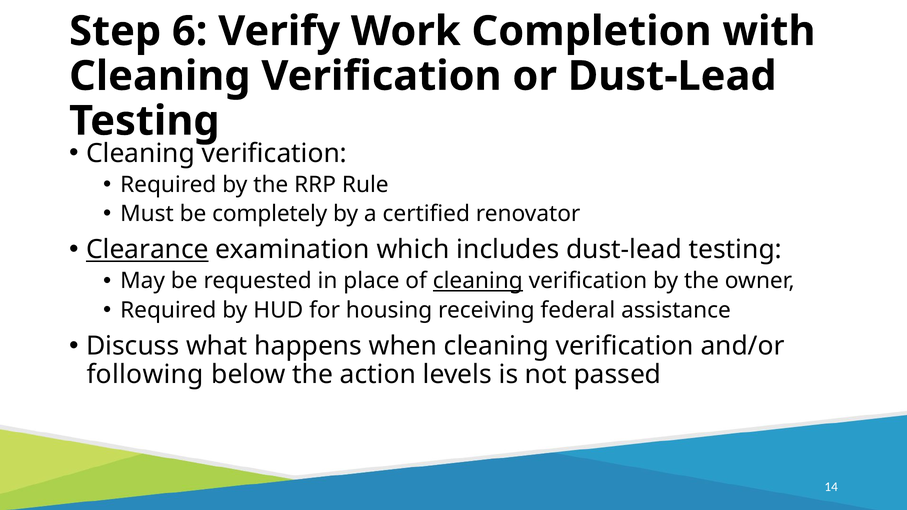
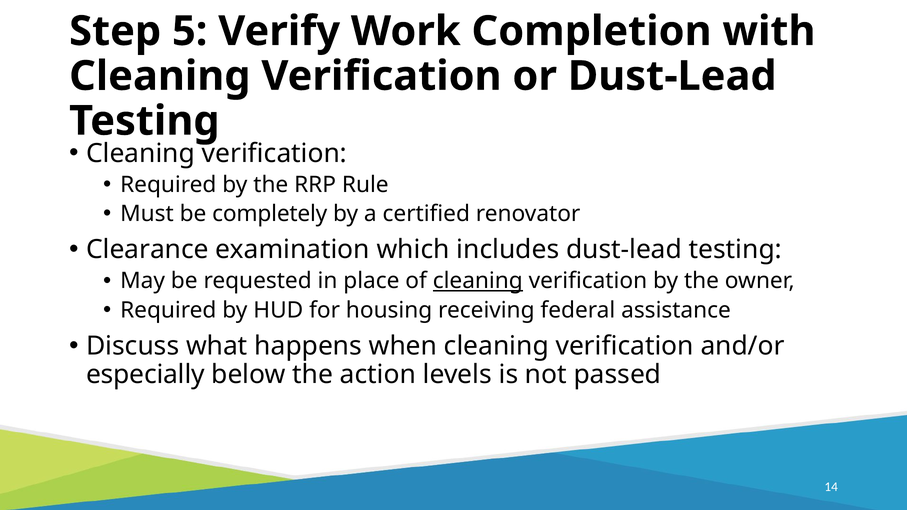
6: 6 -> 5
Clearance underline: present -> none
following: following -> especially
